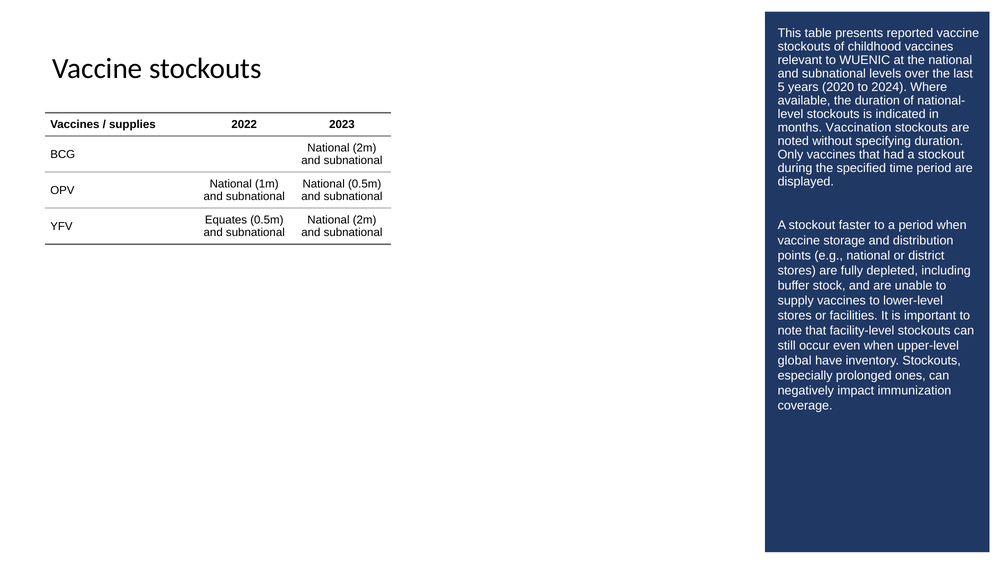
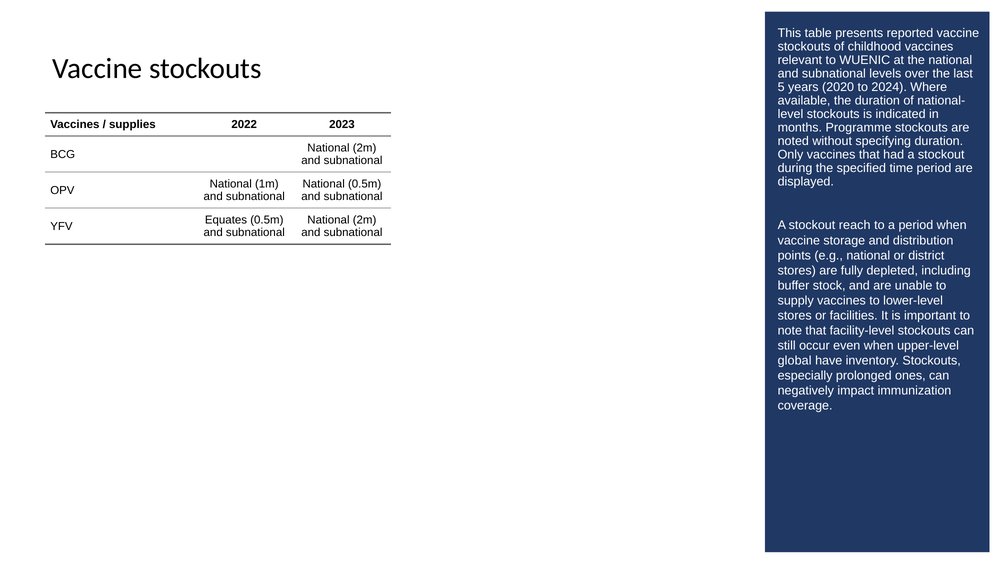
Vaccination: Vaccination -> Programme
faster: faster -> reach
